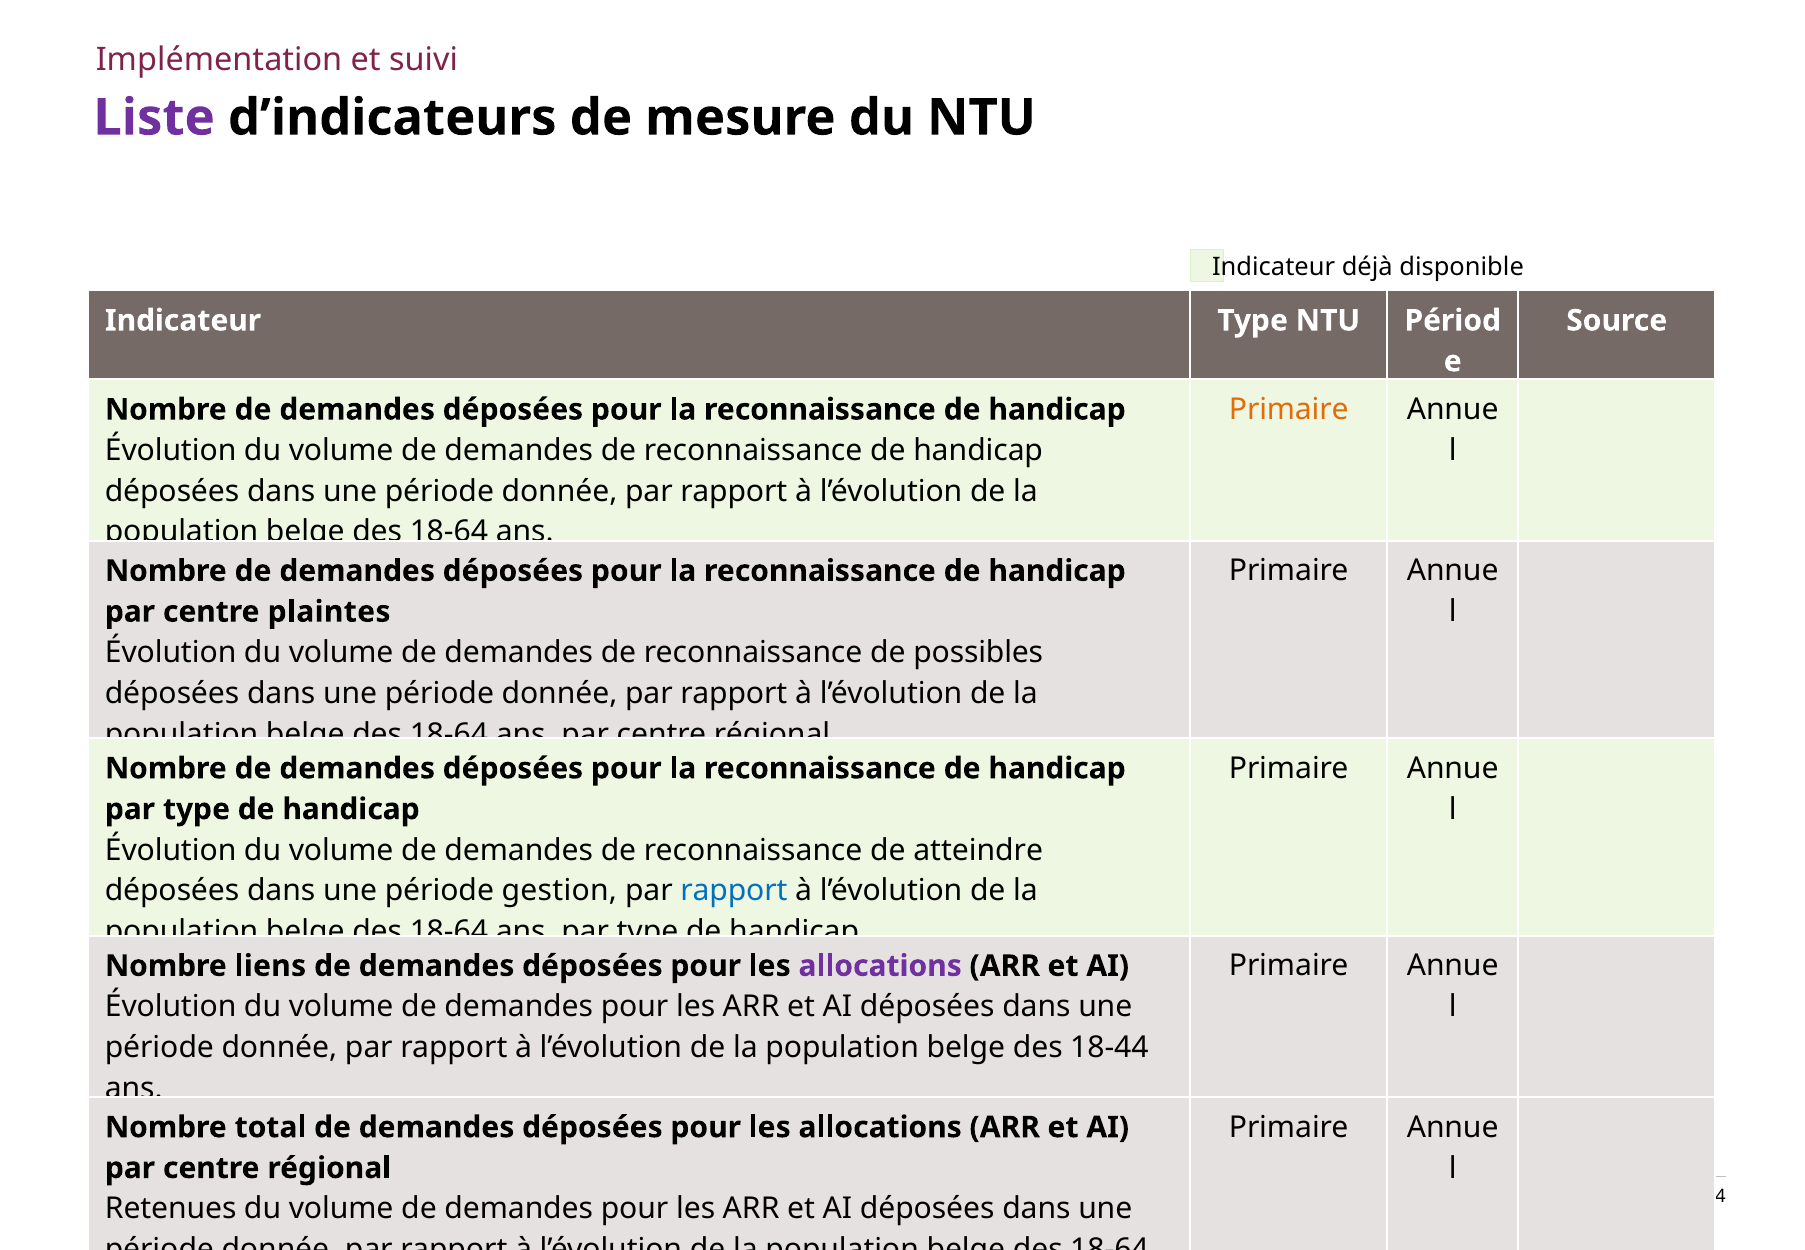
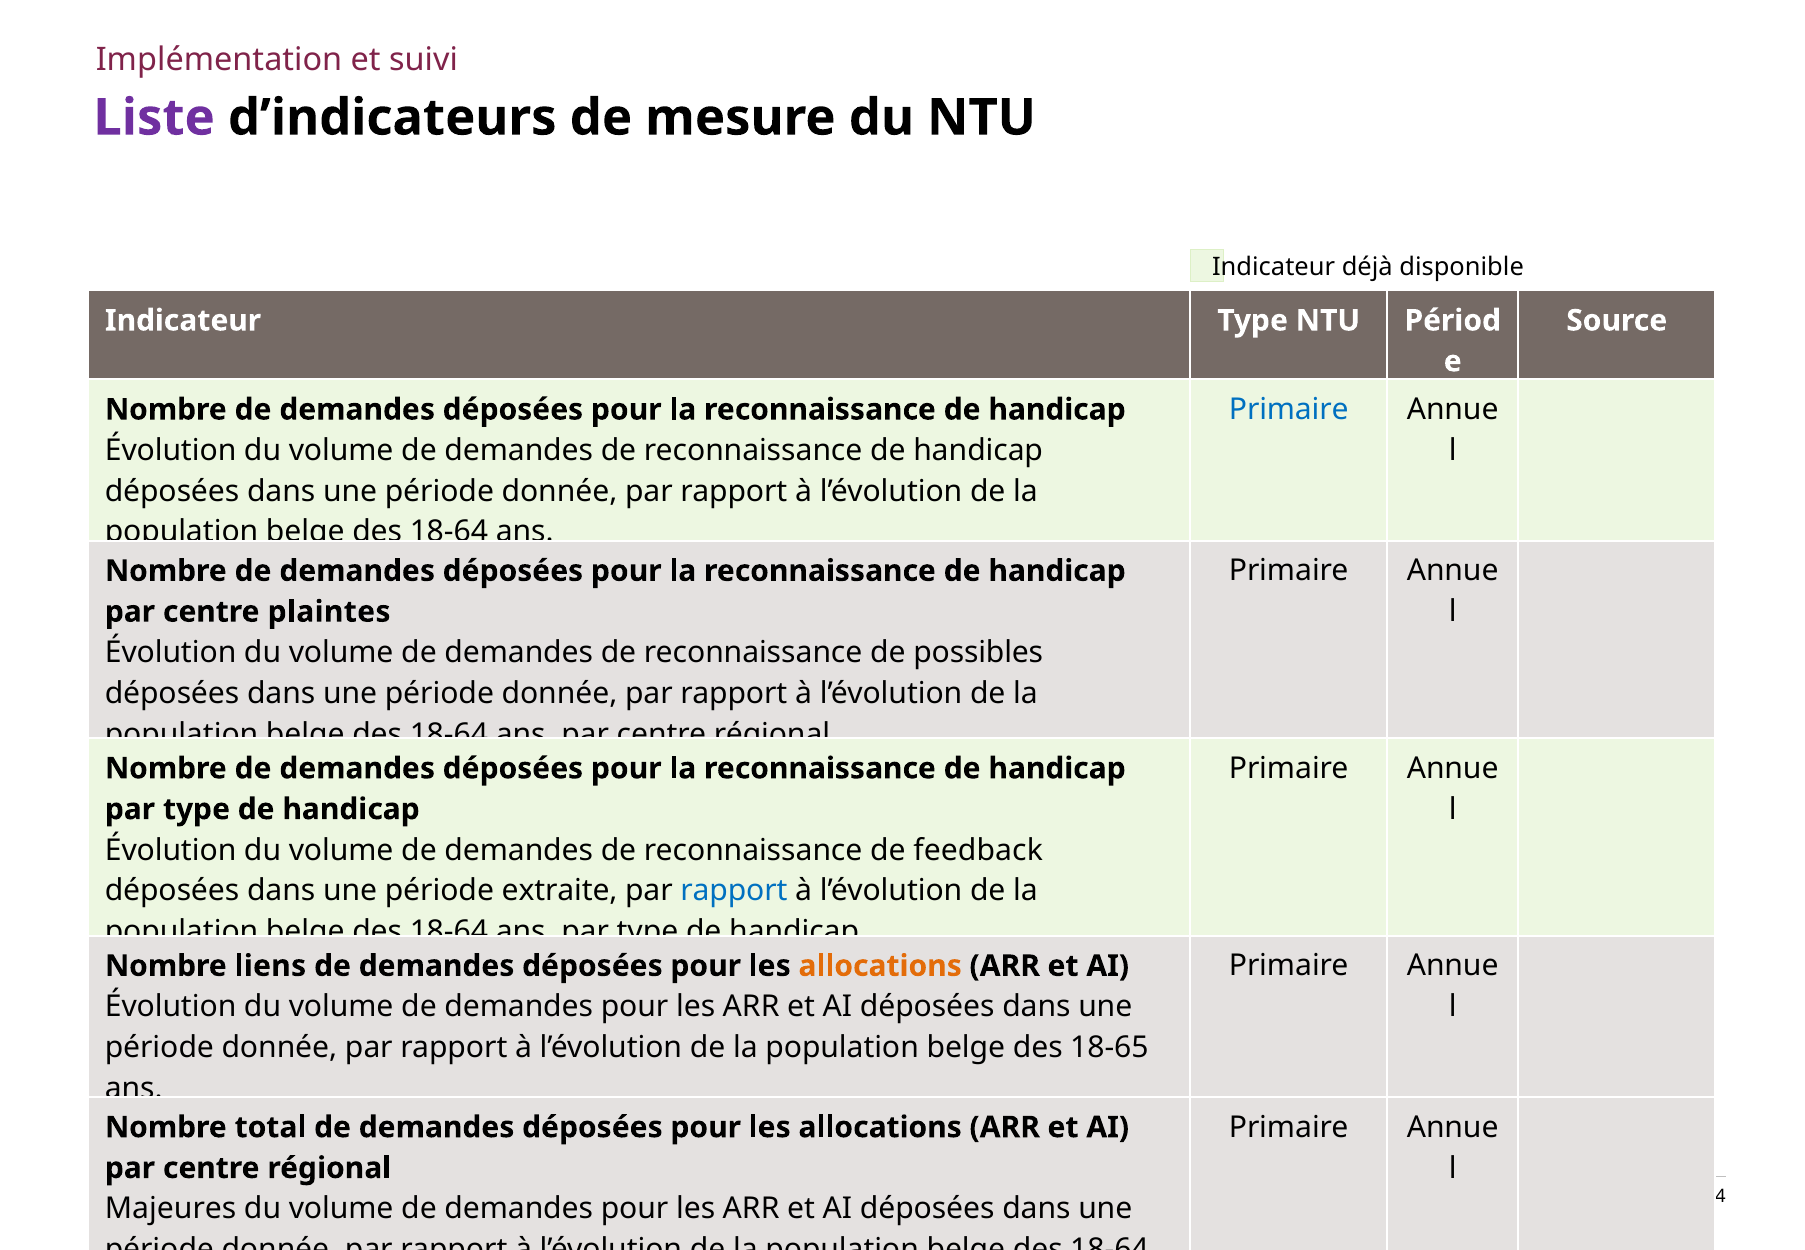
Primaire at (1289, 409) colour: orange -> blue
atteindre: atteindre -> feedback
gestion: gestion -> extraite
allocations at (880, 966) colour: purple -> orange
18-44: 18-44 -> 18-65
Retenues: Retenues -> Majeures
